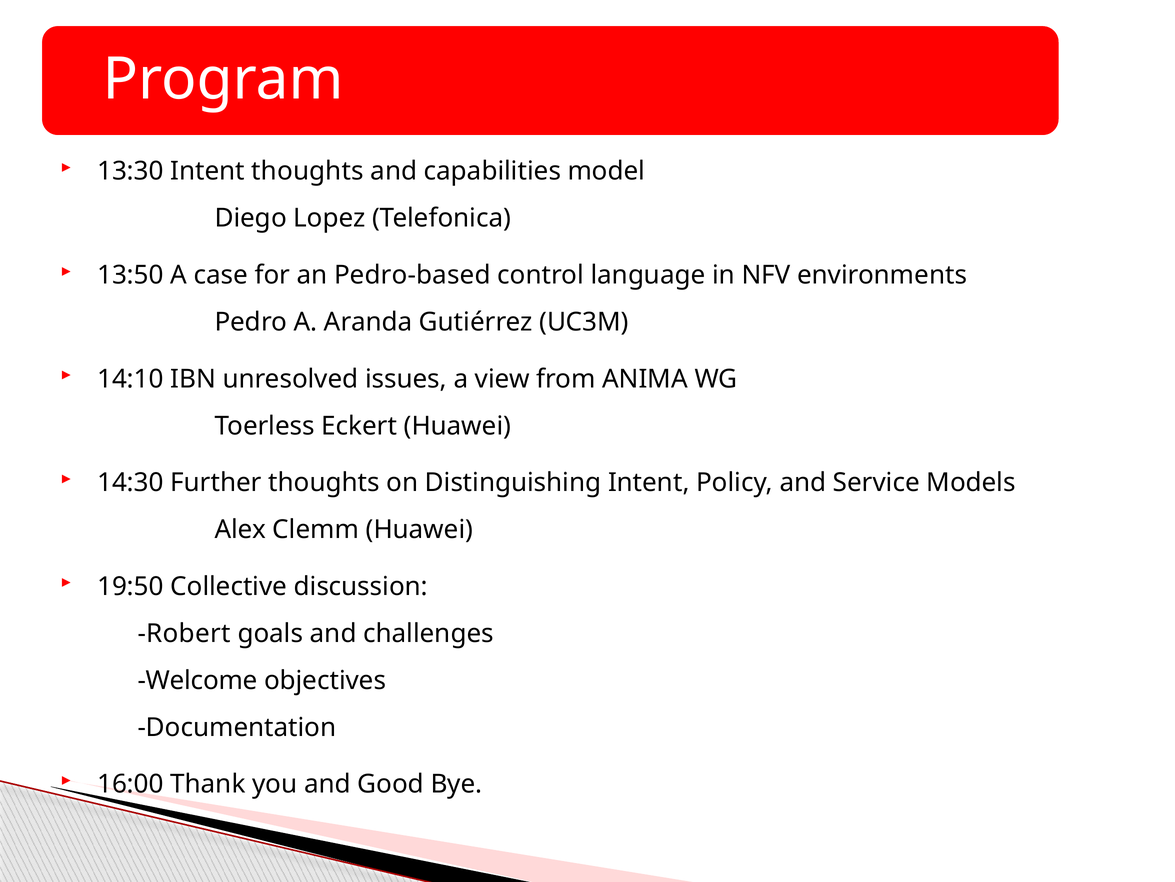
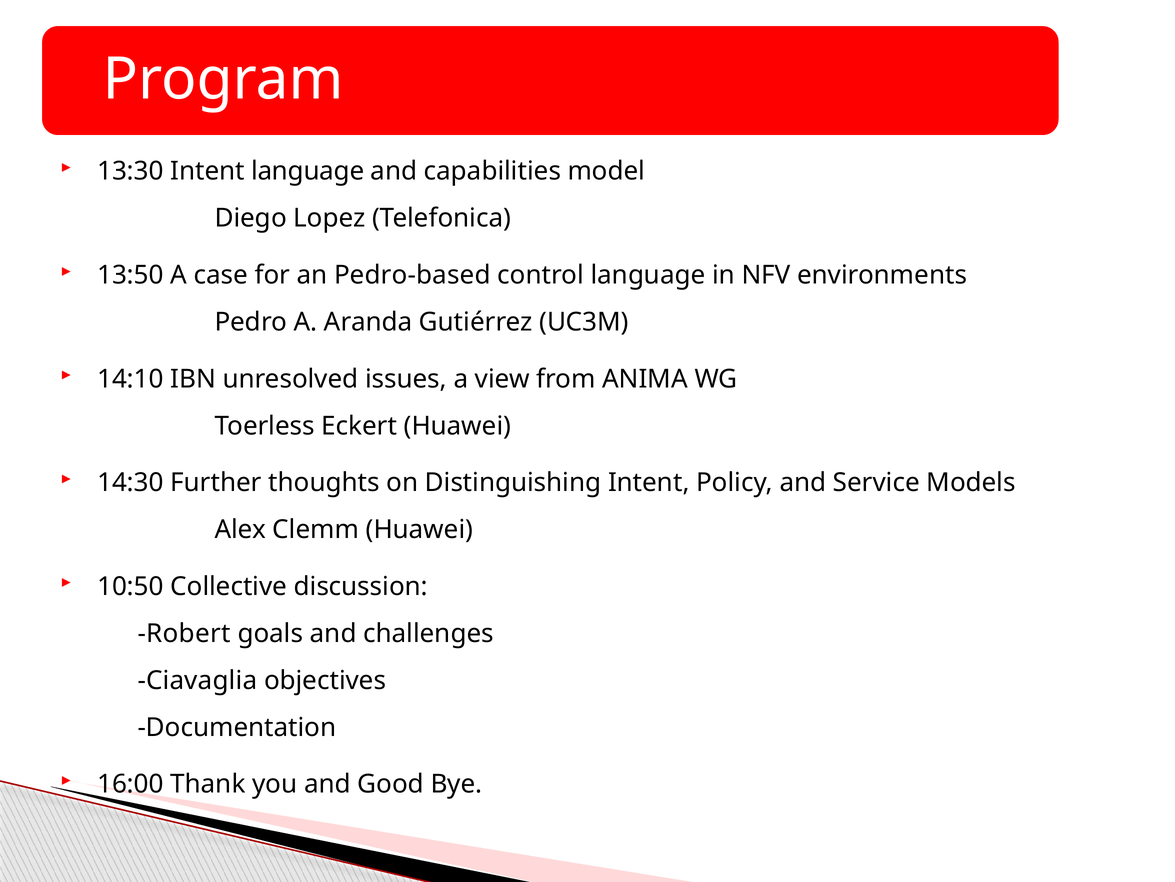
Intent thoughts: thoughts -> language
19:50: 19:50 -> 10:50
Welcome: Welcome -> Ciavaglia
